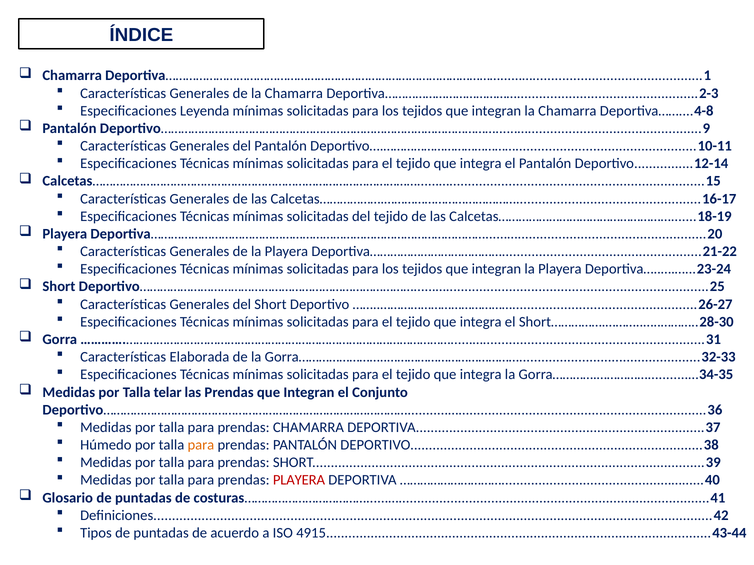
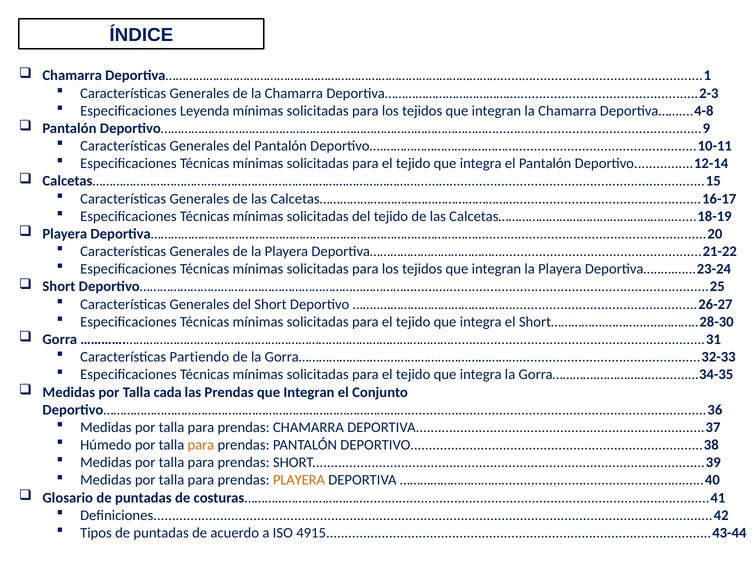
Elaborada: Elaborada -> Partiendo
telar: telar -> cada
PLAYERA at (299, 481) colour: red -> orange
